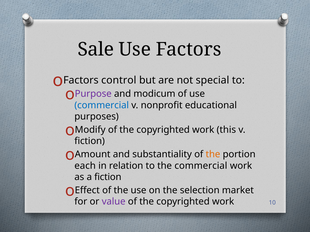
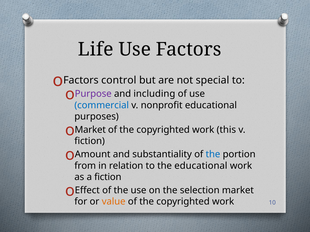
Sale: Sale -> Life
modicum: modicum -> including
Modify at (90, 130): Modify -> Market
the at (213, 155) colour: orange -> blue
each: each -> from
the commercial: commercial -> educational
value colour: purple -> orange
